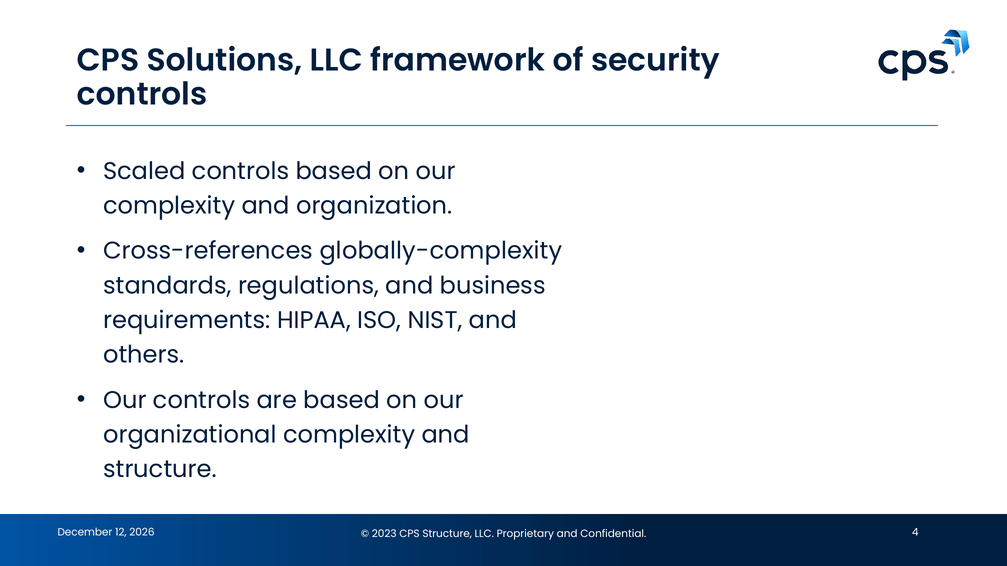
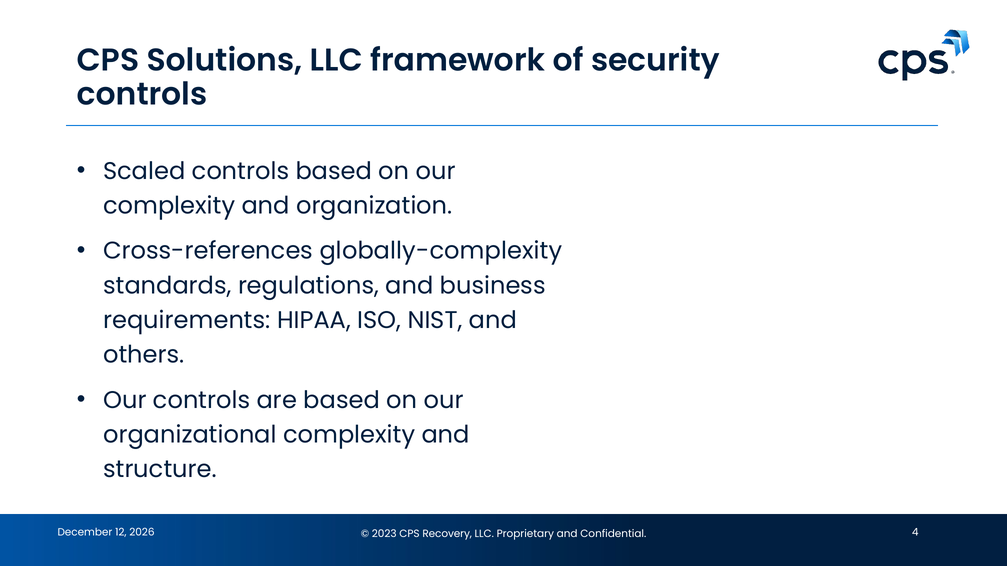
CPS Structure: Structure -> Recovery
